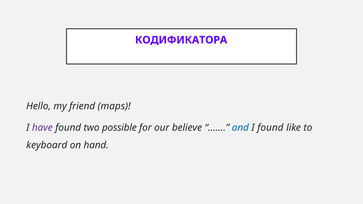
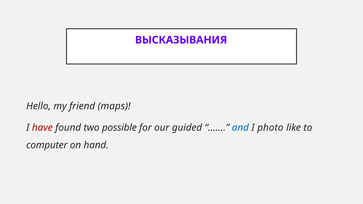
КОДИФИКАТОРА: КОДИФИКАТОРА -> ВЫСКАЗЫВАНИЯ
have colour: purple -> red
believe: believe -> guided
I found: found -> photo
keyboard: keyboard -> computer
